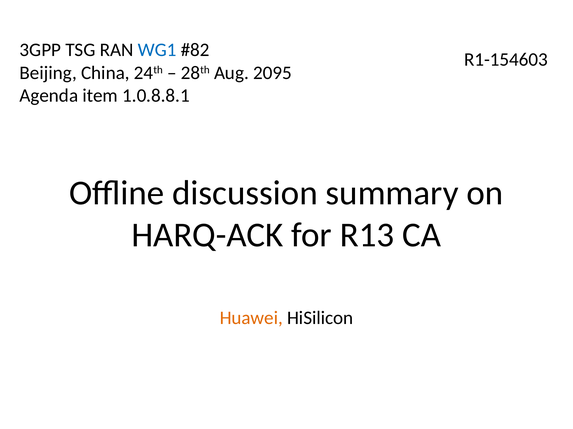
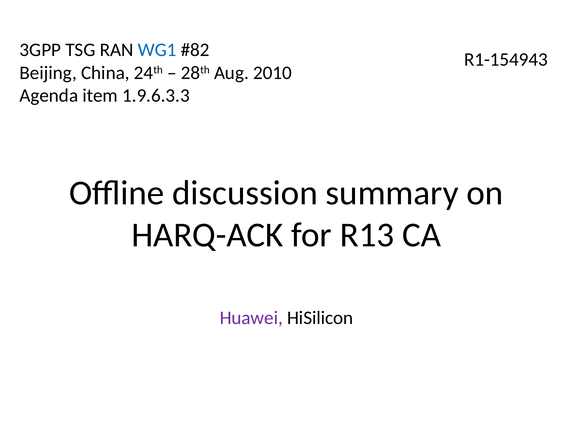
R1-154603: R1-154603 -> R1-154943
2095: 2095 -> 2010
1.0.8.8.1: 1.0.8.8.1 -> 1.9.6.3.3
Huawei colour: orange -> purple
